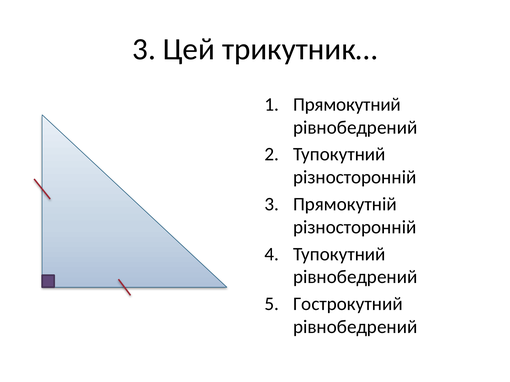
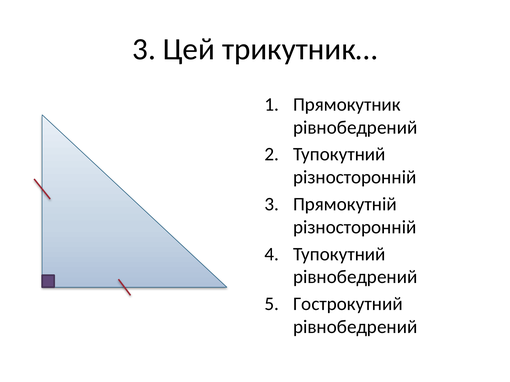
Прямокутний: Прямокутний -> Прямокутник
